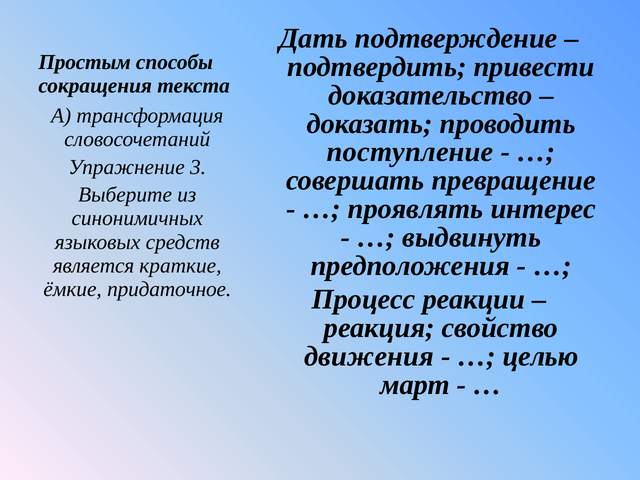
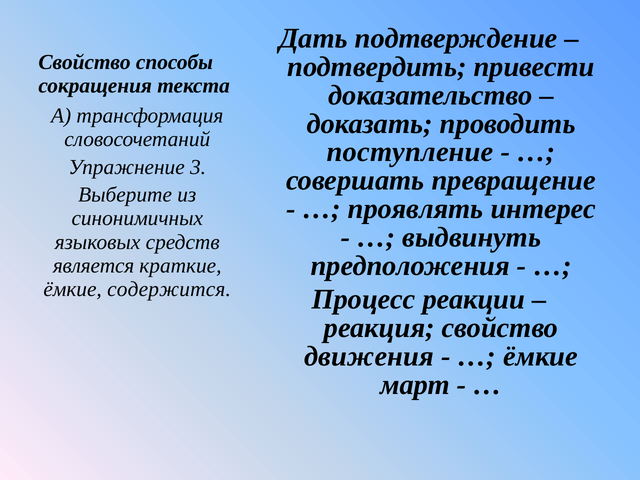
Простым at (85, 62): Простым -> Свойство
придаточное: придаточное -> содержится
целью at (541, 356): целью -> ёмкие
